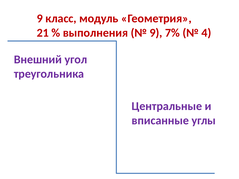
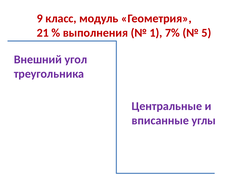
9 at (156, 33): 9 -> 1
4: 4 -> 5
